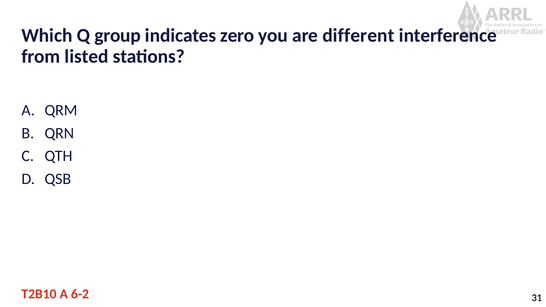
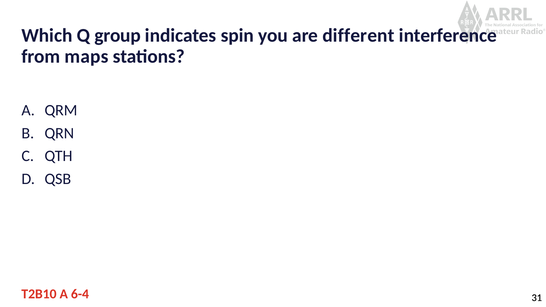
zero: zero -> spin
listed: listed -> maps
6-2: 6-2 -> 6-4
